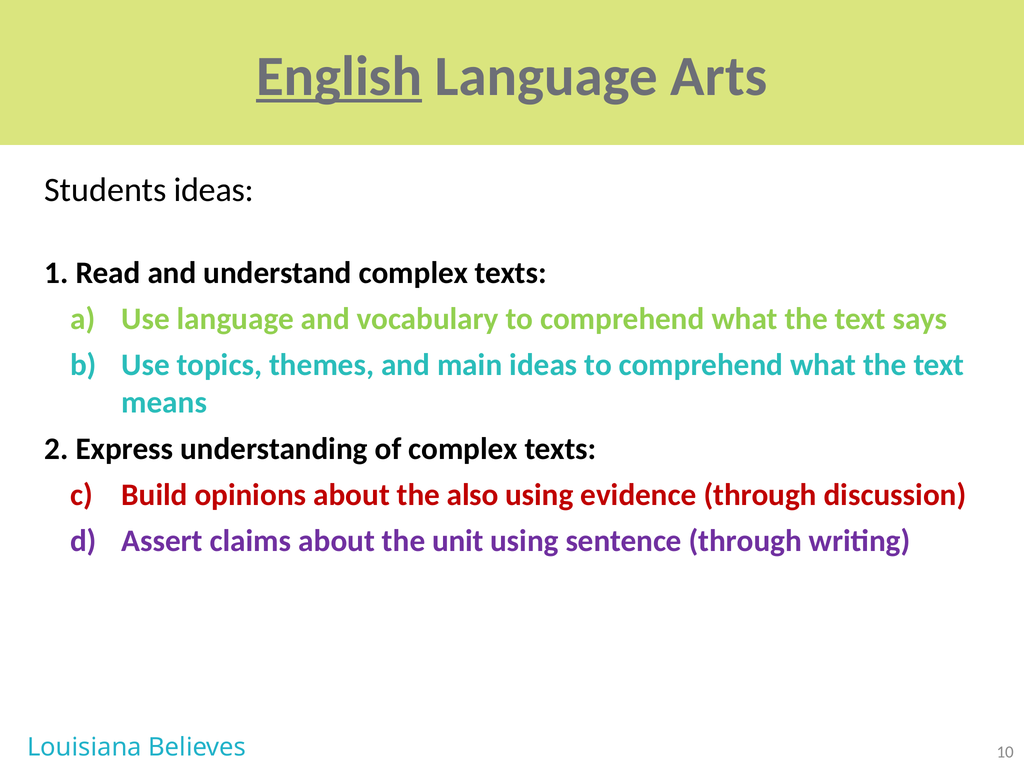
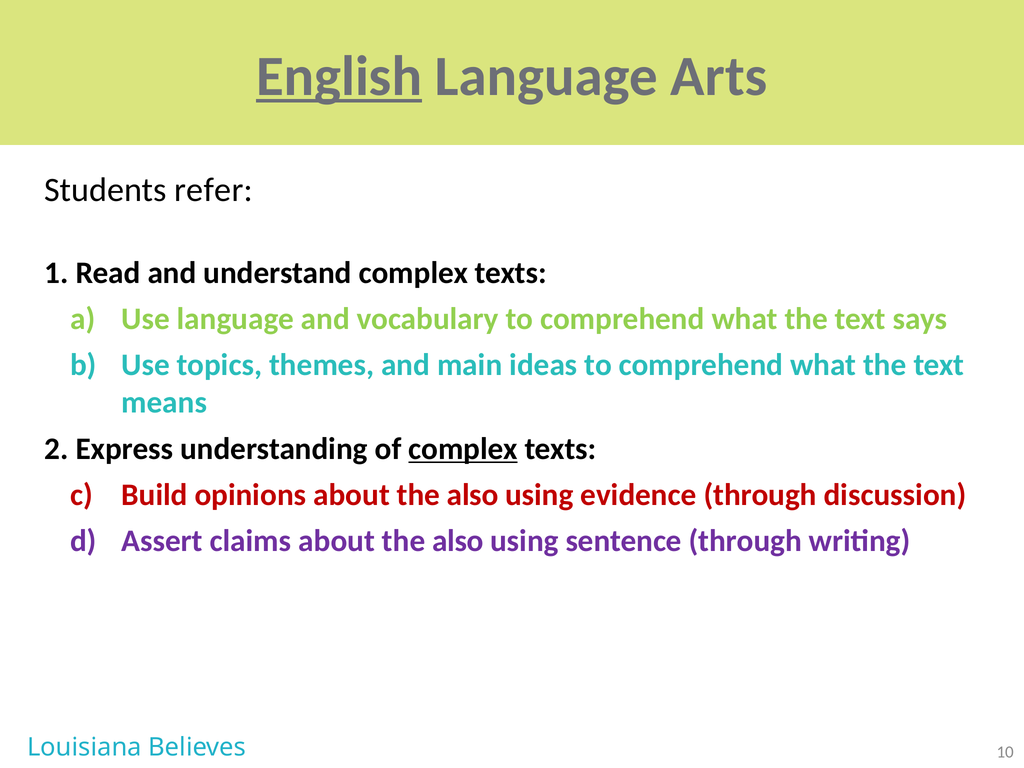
Students ideas: ideas -> refer
complex at (463, 449) underline: none -> present
claims about the unit: unit -> also
